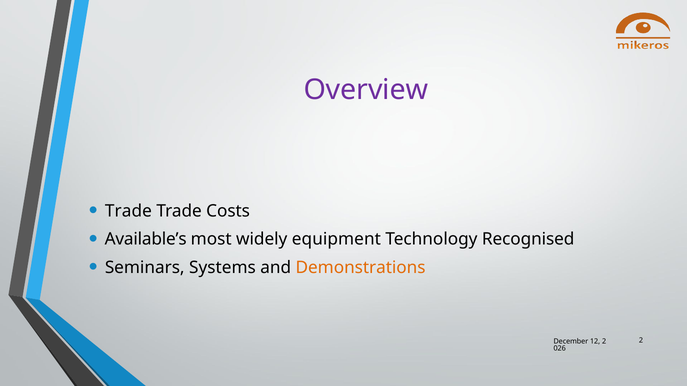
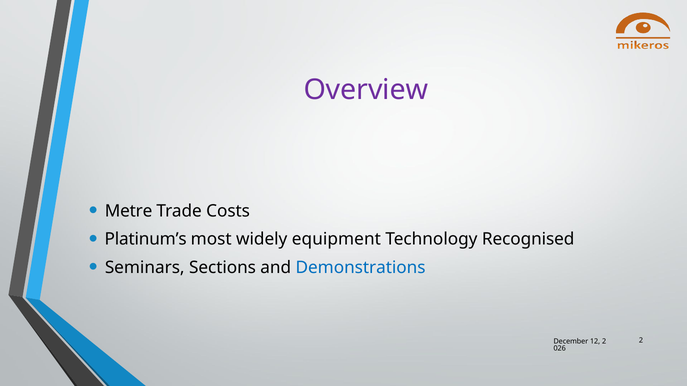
Trade at (128, 211): Trade -> Metre
Available’s: Available’s -> Platinum’s
Systems: Systems -> Sections
Demonstrations colour: orange -> blue
